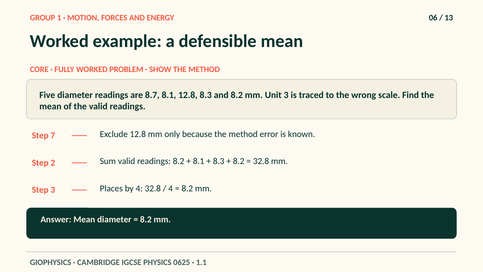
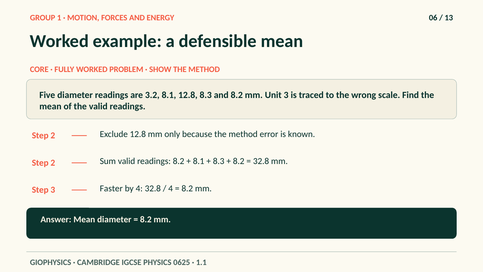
8.7: 8.7 -> 3.2
7 at (53, 135): 7 -> 2
Places: Places -> Faster
